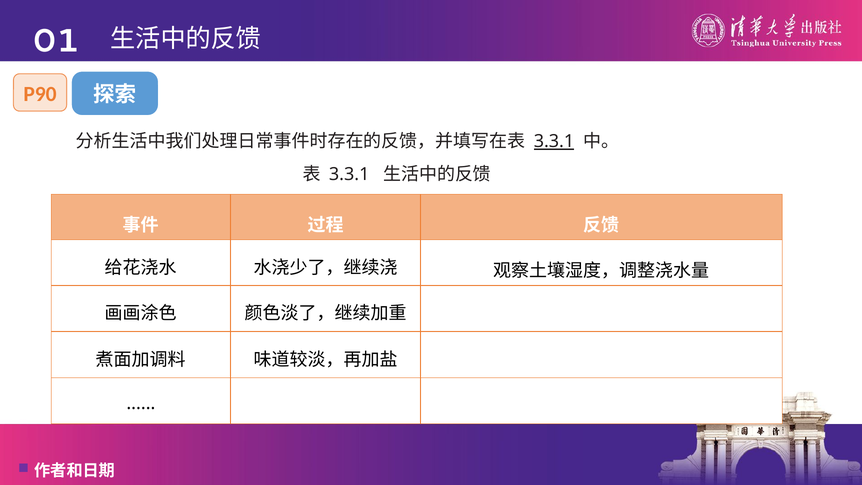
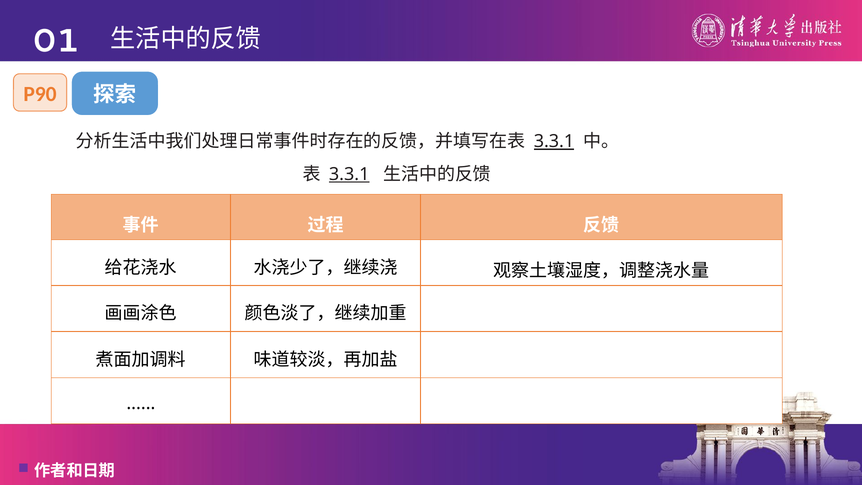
3.3.1 at (349, 174) underline: none -> present
